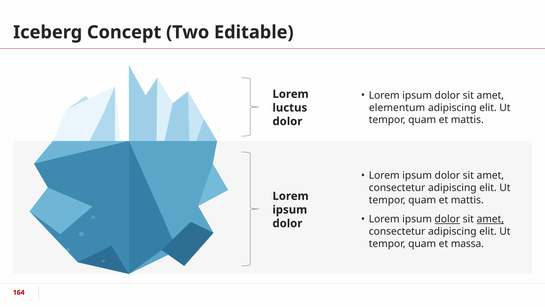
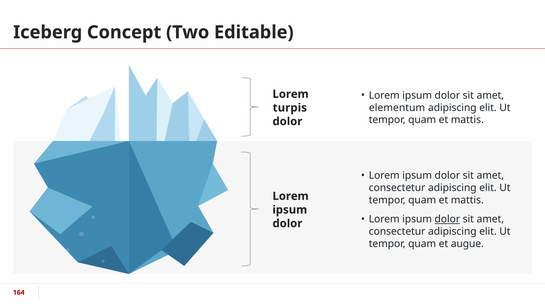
luctus: luctus -> turpis
amet at (490, 219) underline: present -> none
massa: massa -> augue
